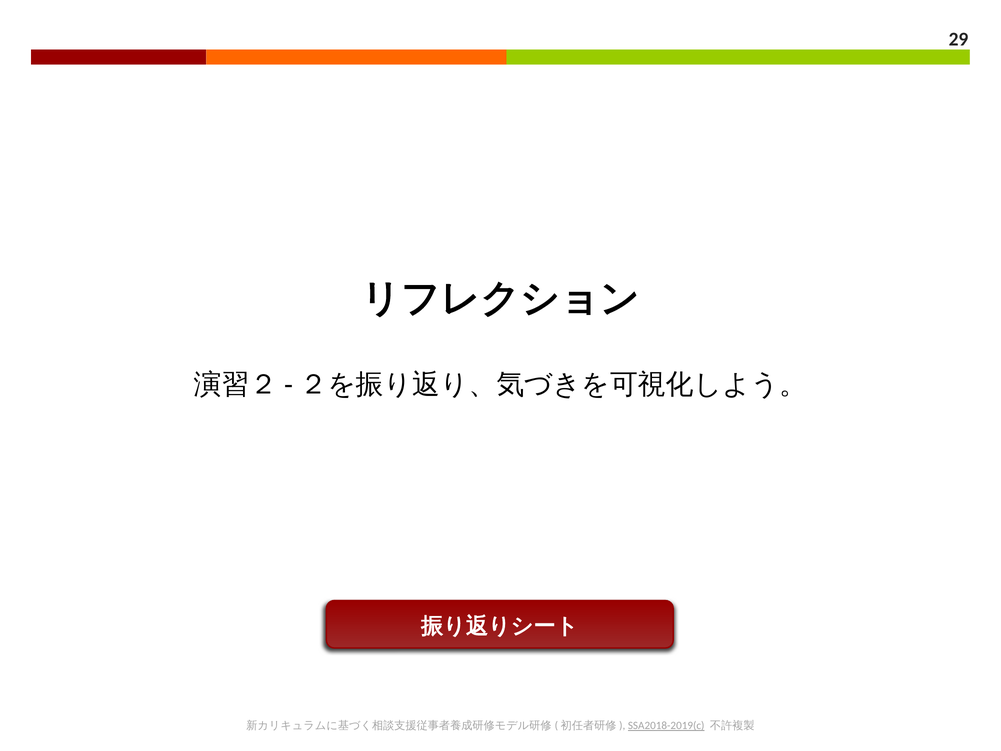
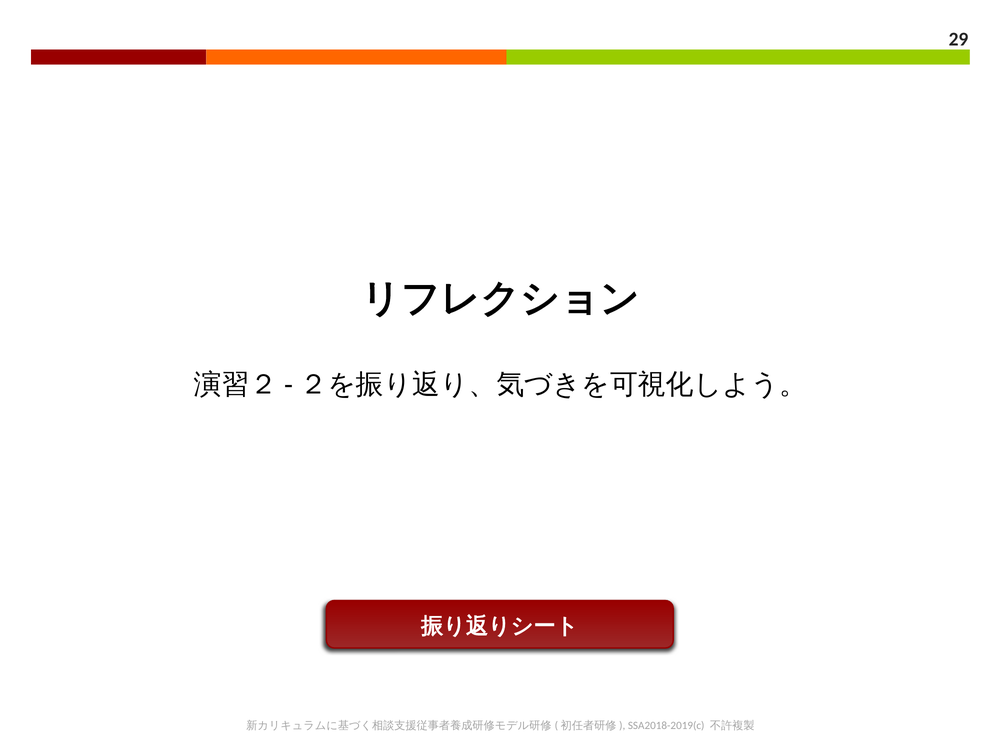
SSA2018-2019(c underline: present -> none
